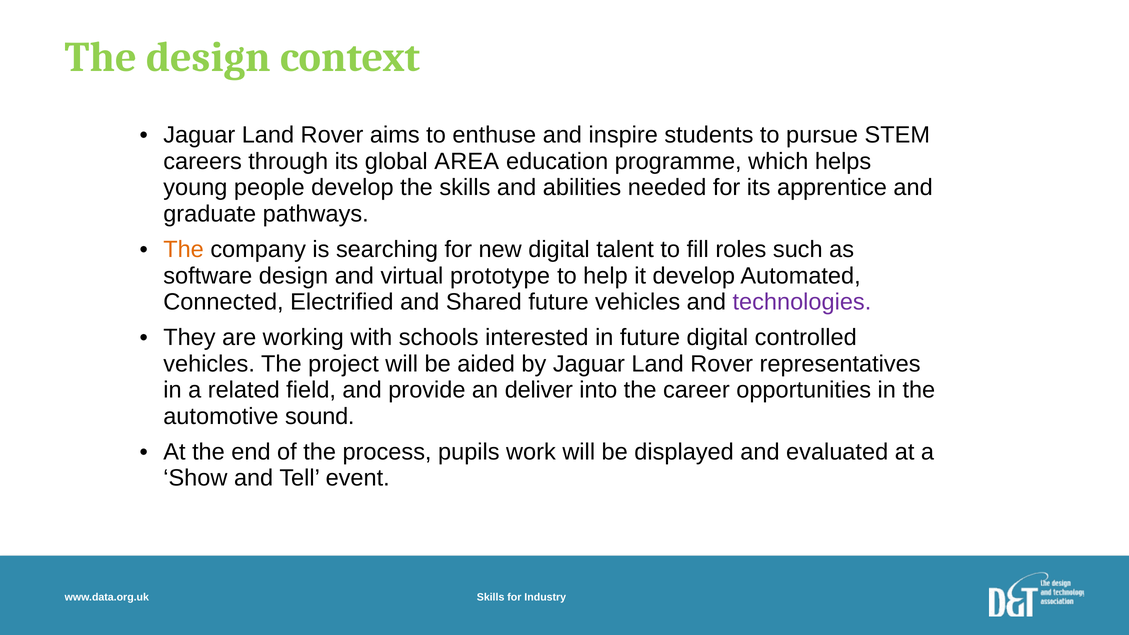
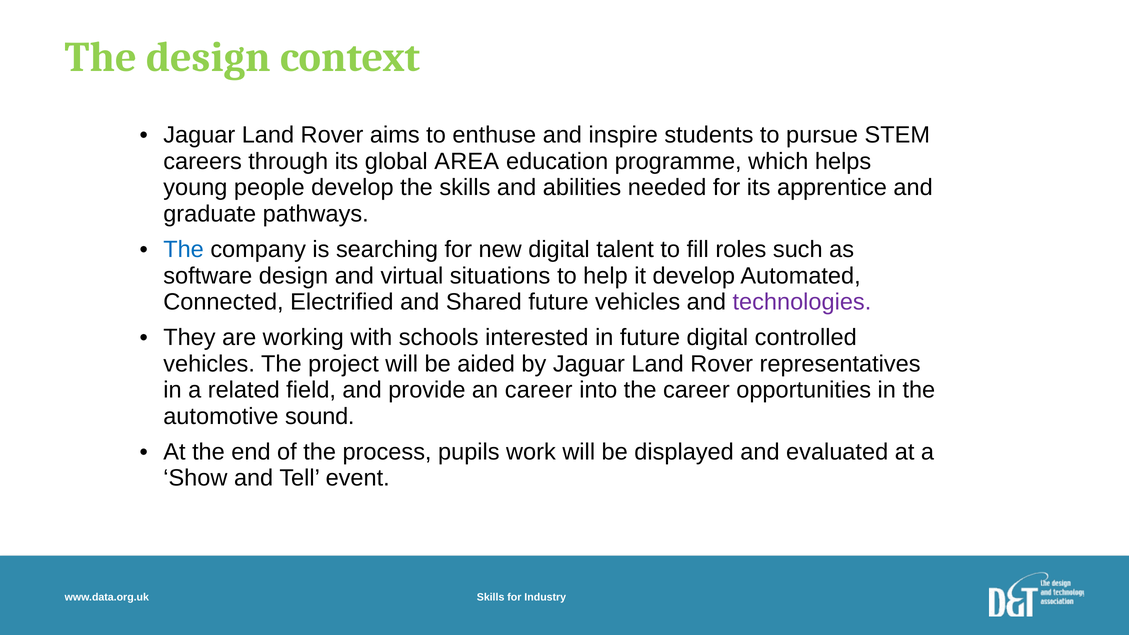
The at (184, 250) colour: orange -> blue
prototype: prototype -> situations
an deliver: deliver -> career
